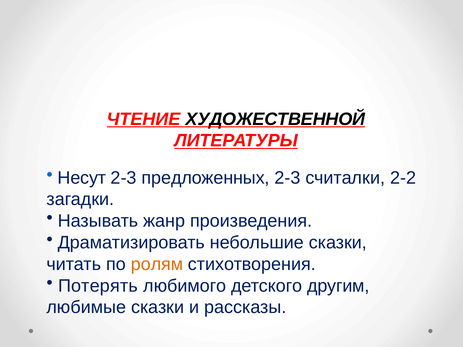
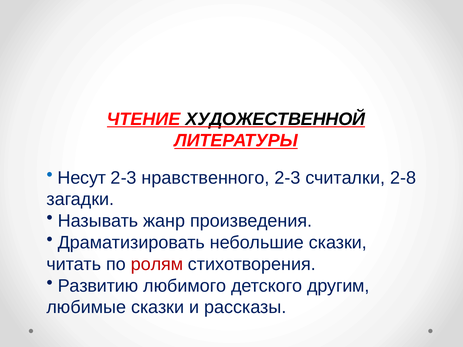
предложенных: предложенных -> нравственного
2-2: 2-2 -> 2-8
ролям colour: orange -> red
Потерять: Потерять -> Развитию
